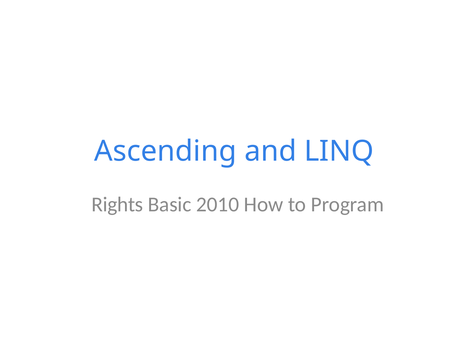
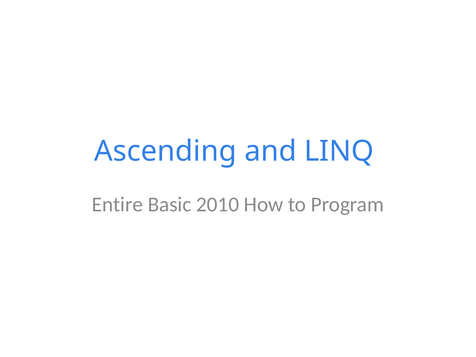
Rights: Rights -> Entire
